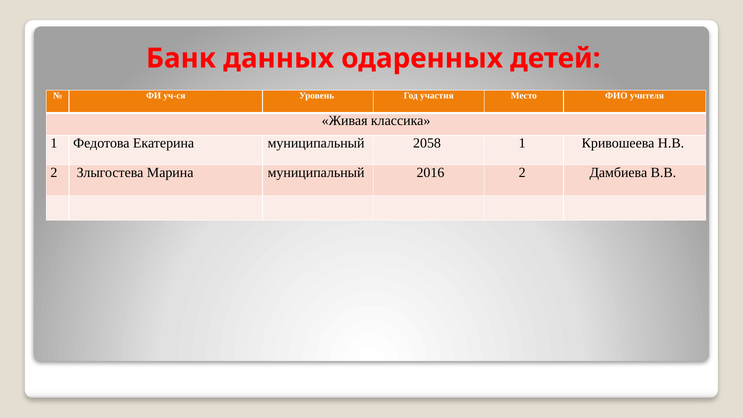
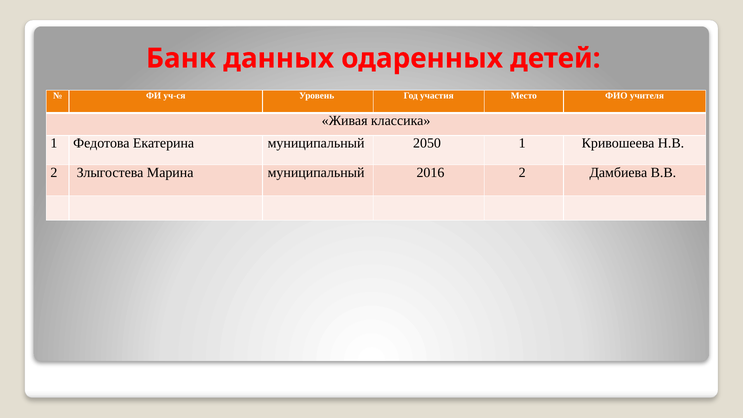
2058: 2058 -> 2050
